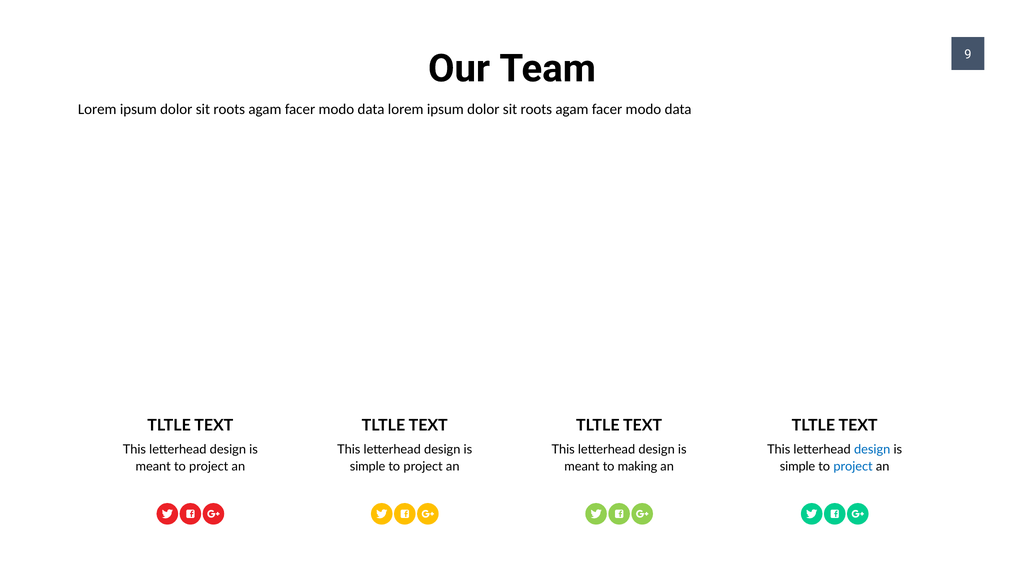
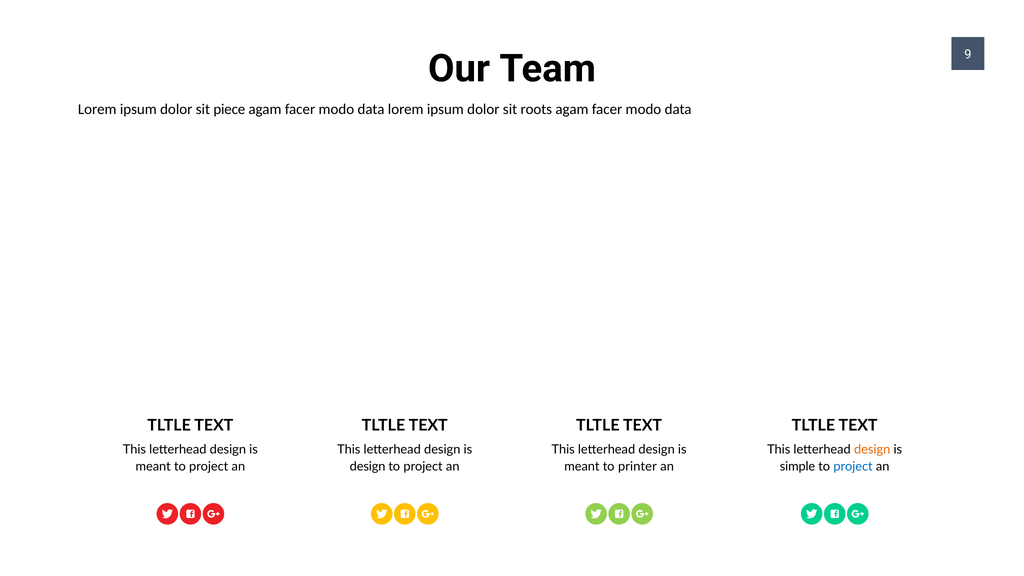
roots at (229, 109): roots -> piece
design at (872, 449) colour: blue -> orange
simple at (368, 466): simple -> design
making: making -> printer
